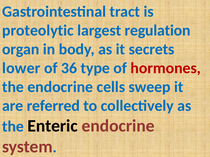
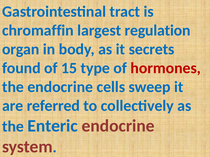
proteolytic: proteolytic -> chromaffin
lower: lower -> found
36: 36 -> 15
Enteric colour: black -> blue
